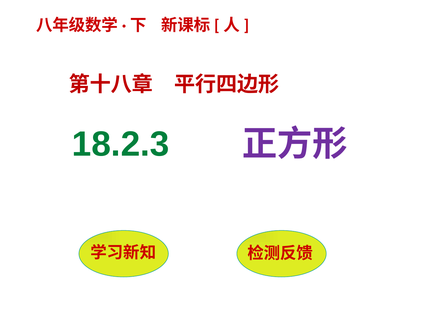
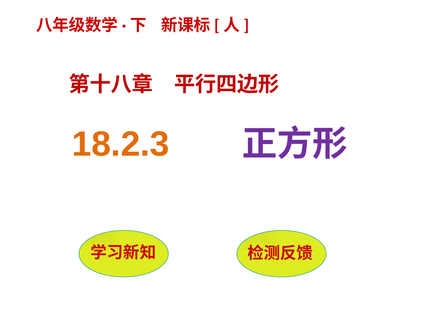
18.2.3 colour: green -> orange
